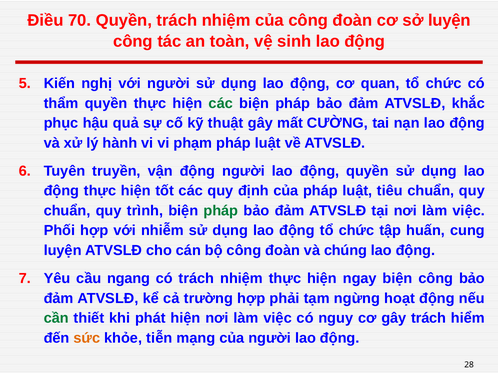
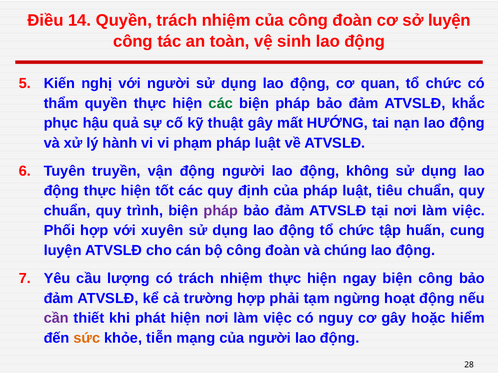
70: 70 -> 14
CƯỜNG: CƯỜNG -> HƯỚNG
động quyền: quyền -> không
pháp at (221, 211) colour: green -> purple
nhiễm: nhiễm -> xuyên
ngang: ngang -> lượng
cần colour: green -> purple
gây trách: trách -> hoặc
